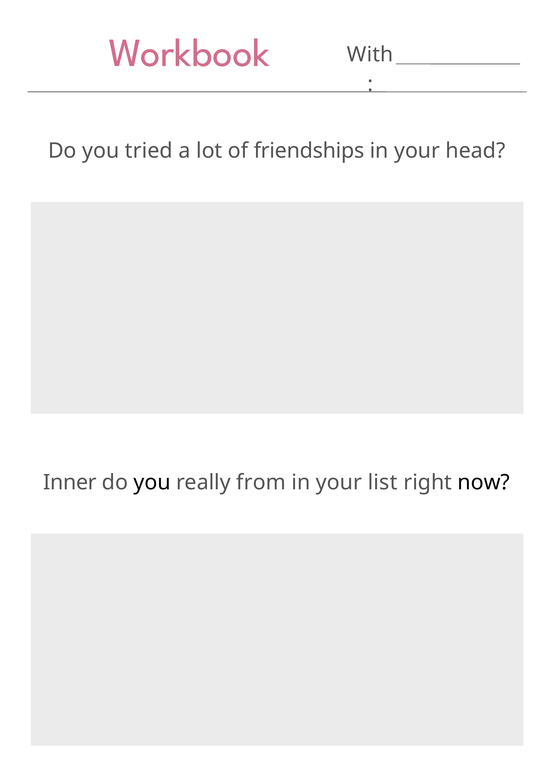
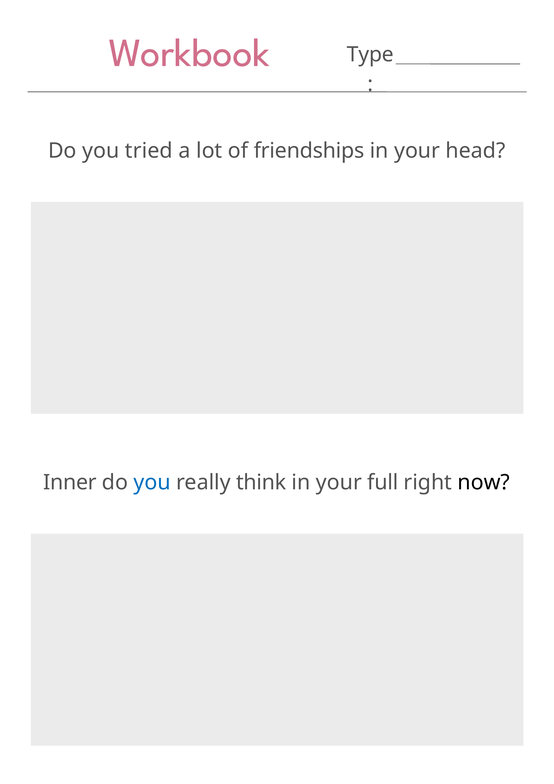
With: With -> Type
you at (152, 483) colour: black -> blue
from: from -> think
list: list -> full
